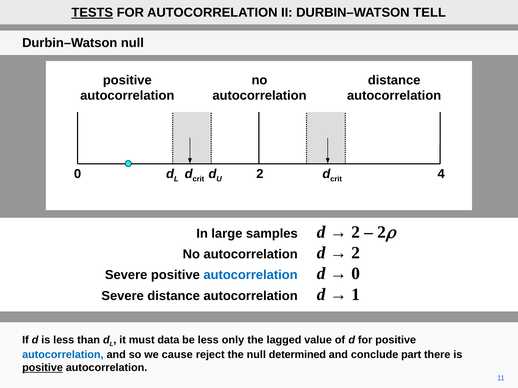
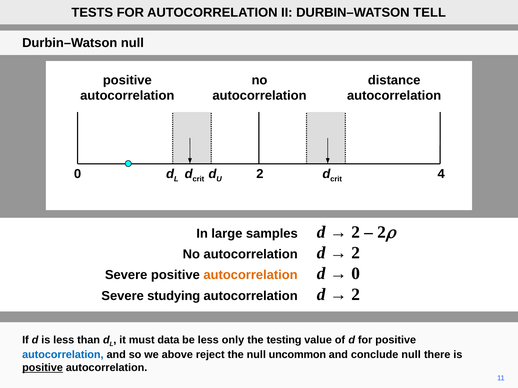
TESTS underline: present -> none
autocorrelation at (251, 275) colour: blue -> orange
Severe distance: distance -> studying
1 at (356, 295): 1 -> 2
lagged: lagged -> testing
cause: cause -> above
determined: determined -> uncommon
conclude part: part -> null
